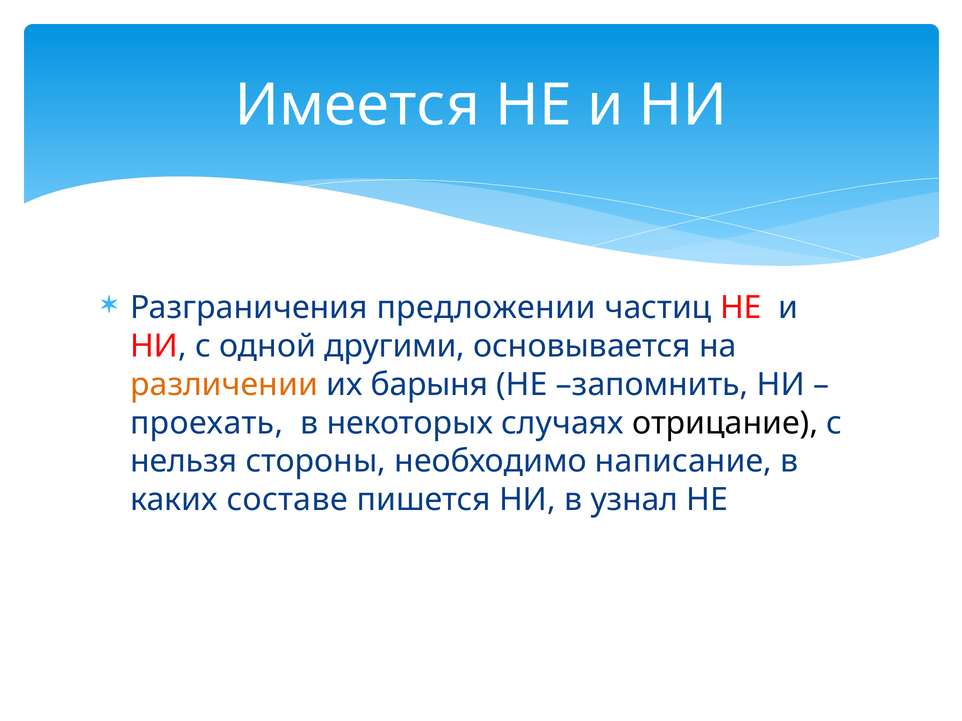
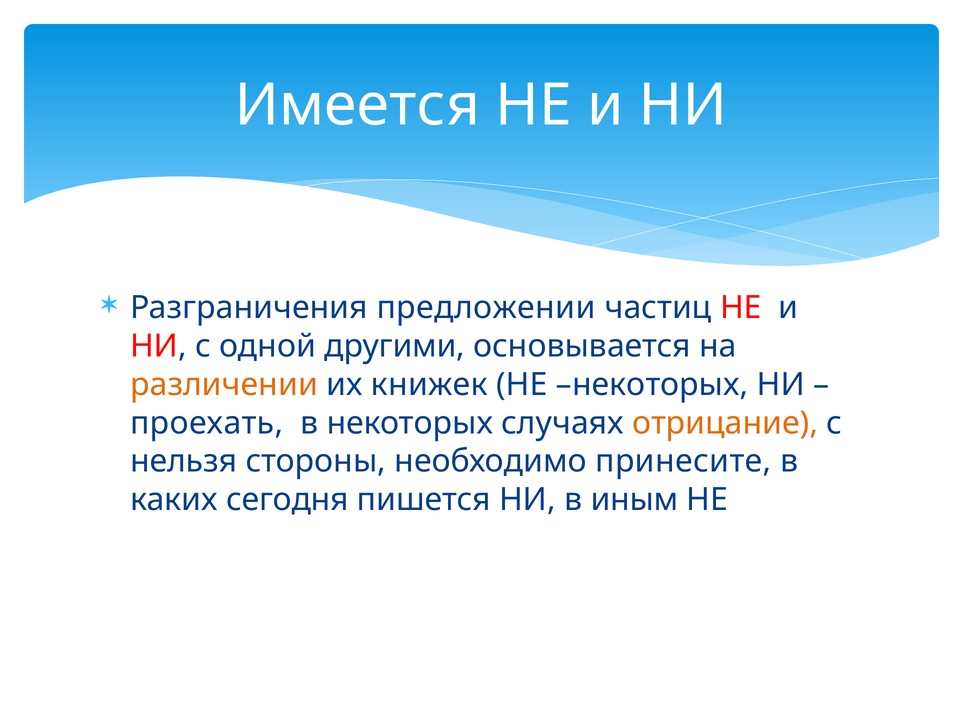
барыня: барыня -> книжек
НЕ запомнить: запомнить -> некоторых
отрицание colour: black -> orange
написание: написание -> принесите
составе: составе -> сегодня
узнал: узнал -> иным
